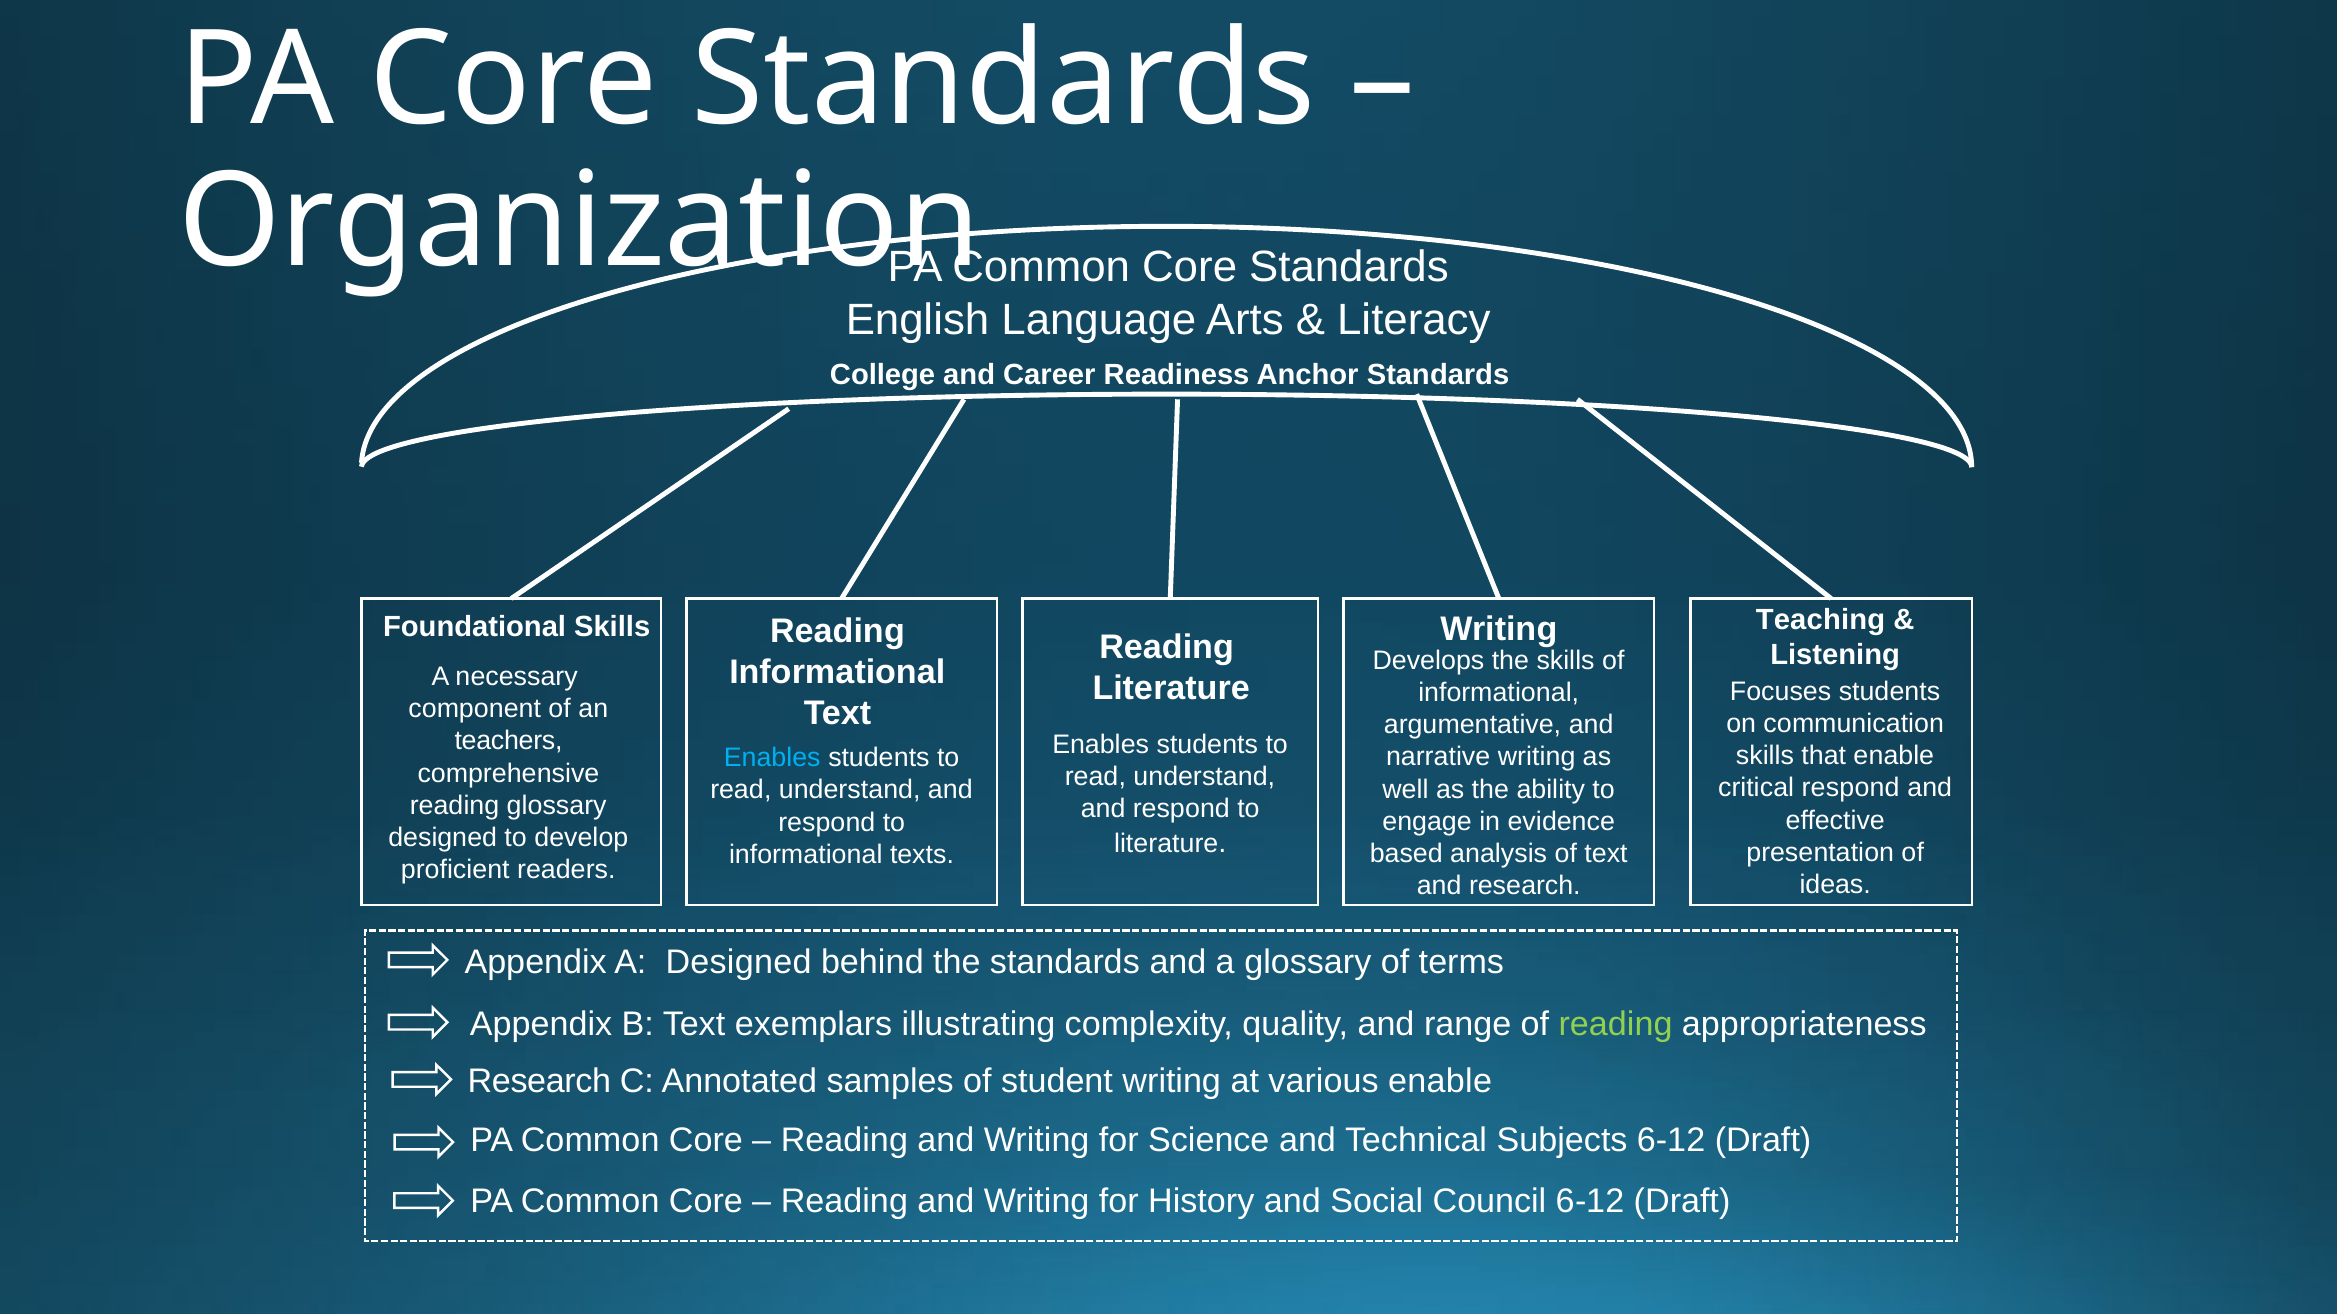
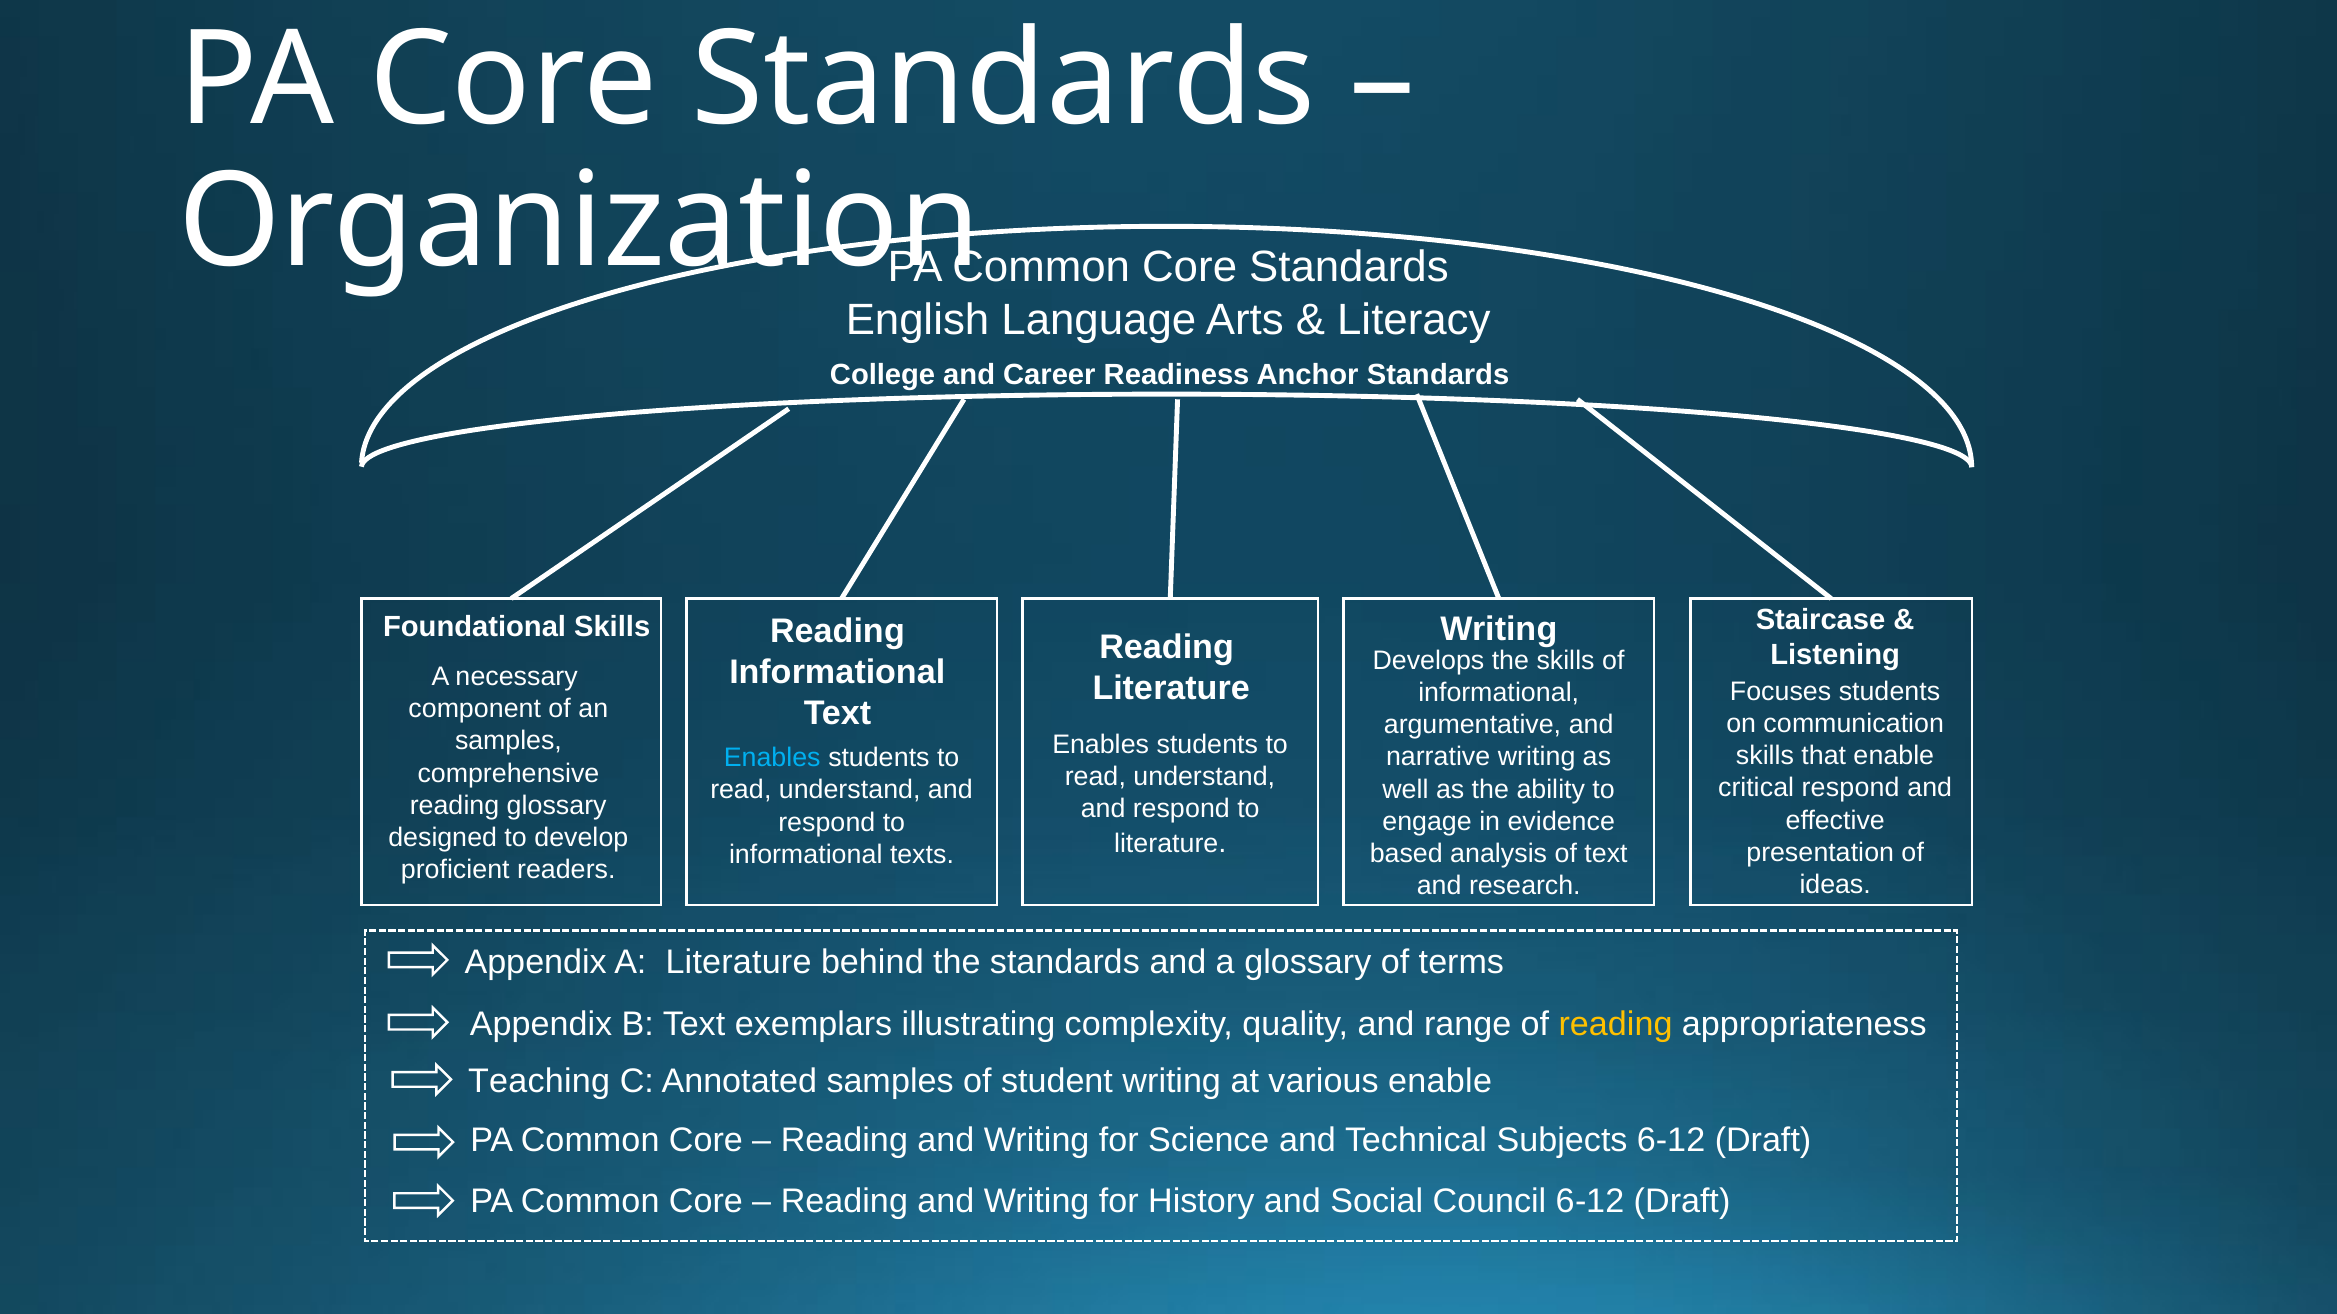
Teaching: Teaching -> Staircase
teachers at (509, 741): teachers -> samples
A Designed: Designed -> Literature
reading at (1615, 1025) colour: light green -> yellow
Research at (539, 1082): Research -> Teaching
